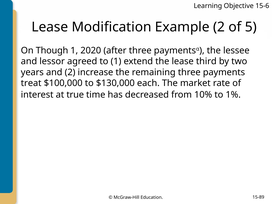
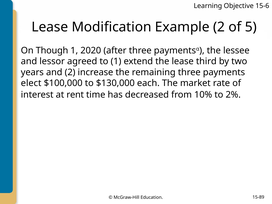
treat: treat -> elect
true: true -> rent
1%: 1% -> 2%
